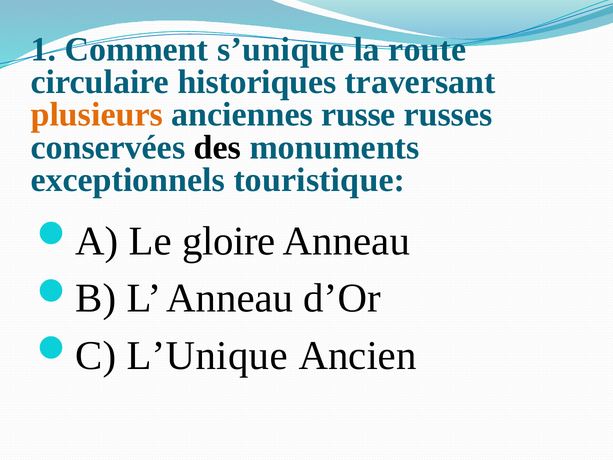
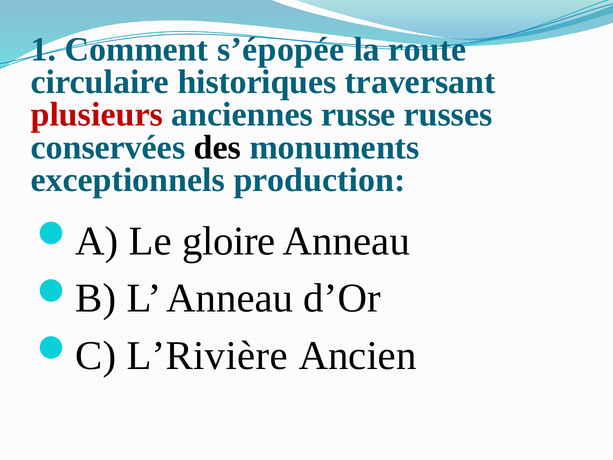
s’unique: s’unique -> s’épopée
plusieurs colour: orange -> red
touristique: touristique -> production
L’Unique: L’Unique -> L’Rivière
